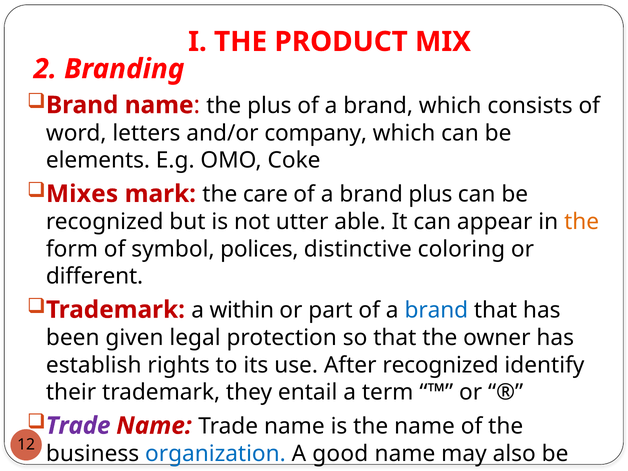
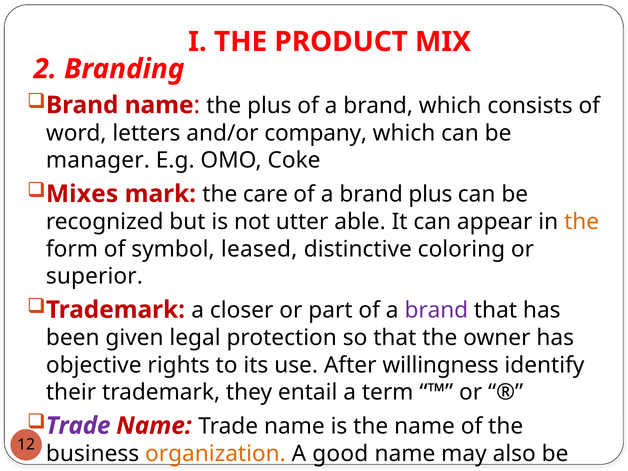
elements: elements -> manager
polices: polices -> leased
different: different -> superior
within: within -> closer
brand at (436, 310) colour: blue -> purple
establish: establish -> objective
After recognized: recognized -> willingness
organization colour: blue -> orange
